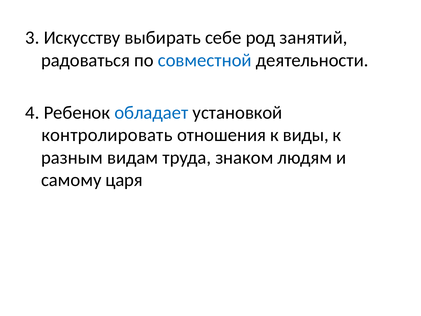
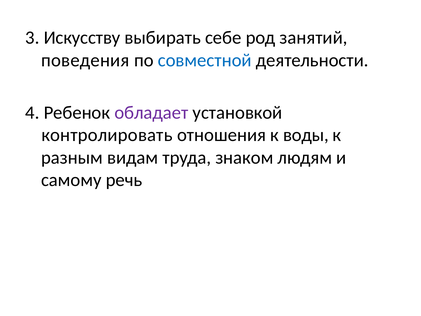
радоваться: радоваться -> поведения
обладает colour: blue -> purple
виды: виды -> воды
царя: царя -> речь
